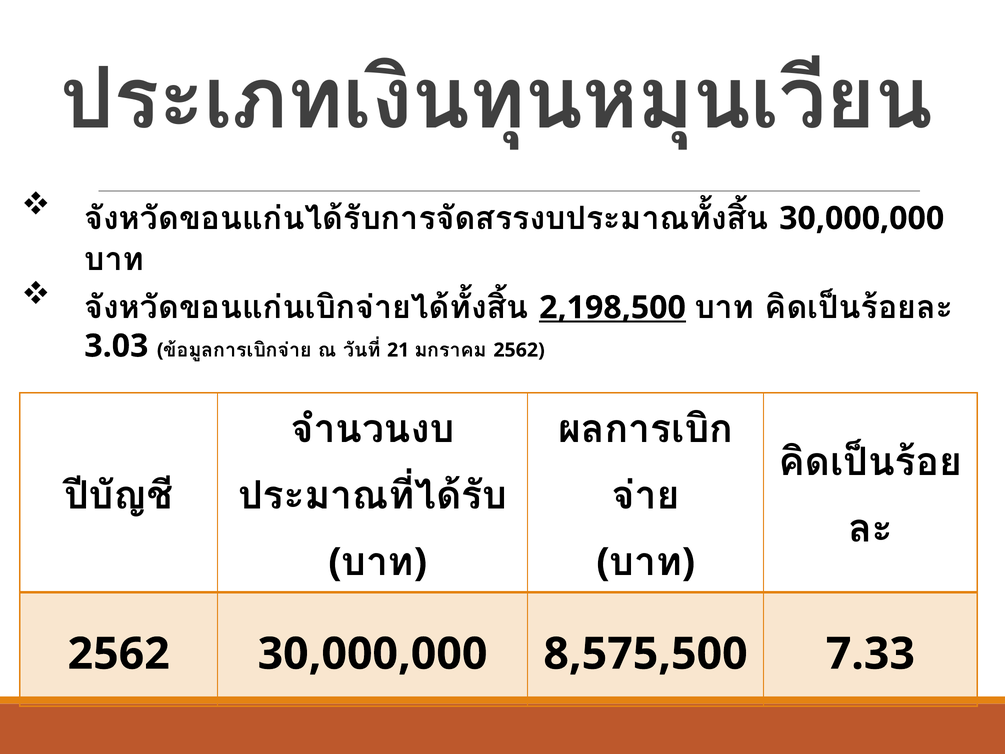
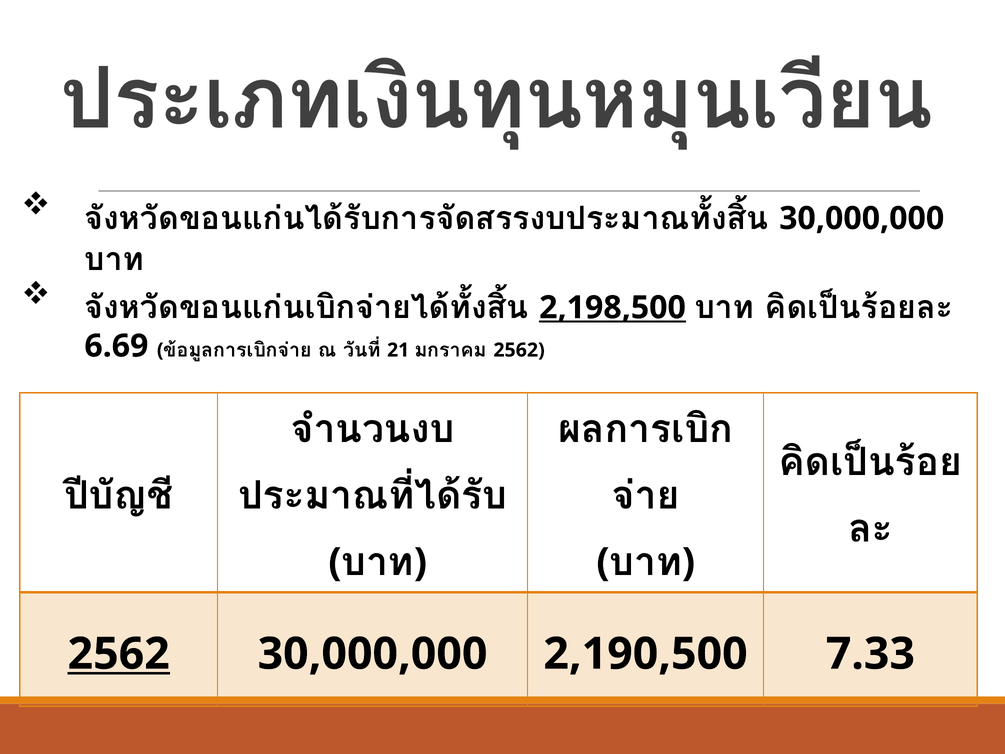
3.03: 3.03 -> 6.69
2562 at (119, 654) underline: none -> present
8,575,500: 8,575,500 -> 2,190,500
